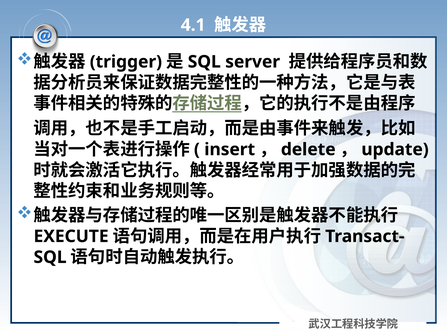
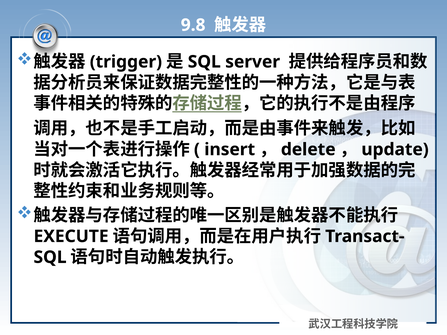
4.1: 4.1 -> 9.8
